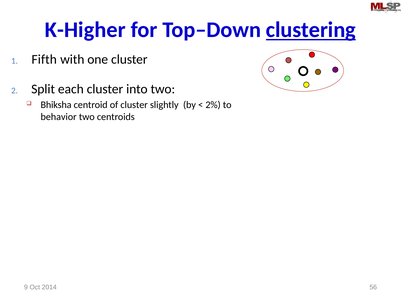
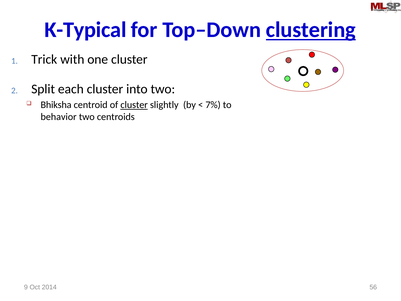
K-Higher: K-Higher -> K-Typical
Fifth: Fifth -> Trick
cluster at (134, 105) underline: none -> present
2%: 2% -> 7%
